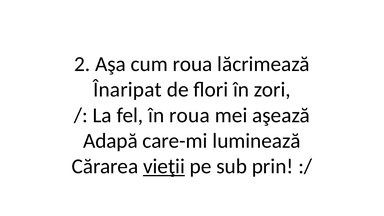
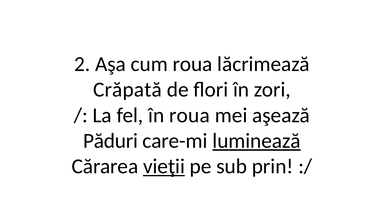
Înaripat: Înaripat -> Crăpată
Adapă: Adapă -> Păduri
luminează underline: none -> present
